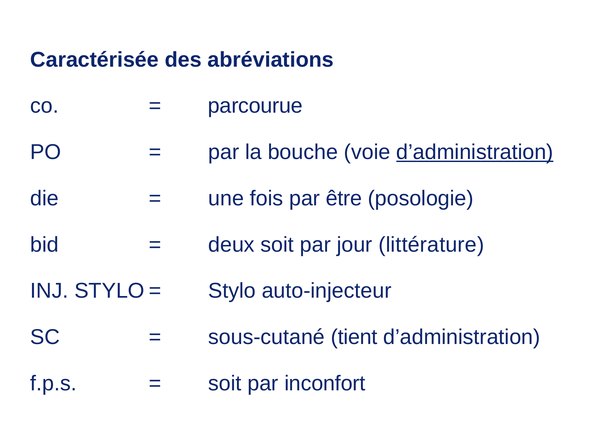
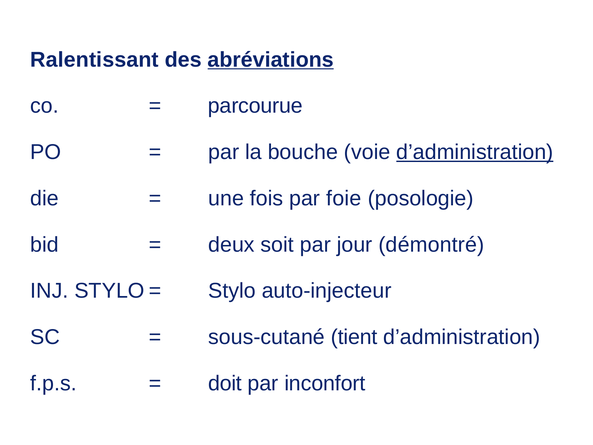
Caractérisée: Caractérisée -> Ralentissant
abréviations underline: none -> present
être: être -> foie
littérature: littérature -> démontré
soit at (225, 383): soit -> doit
